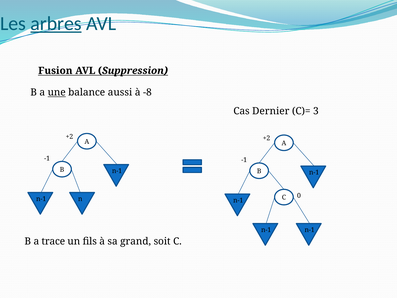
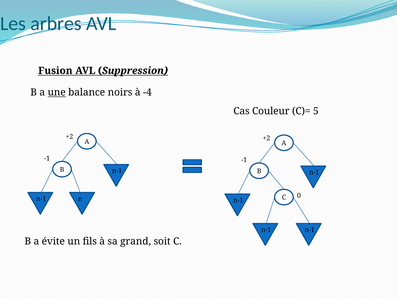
arbres underline: present -> none
aussi: aussi -> noirs
-8: -8 -> -4
Dernier: Dernier -> Couleur
3: 3 -> 5
trace: trace -> évite
